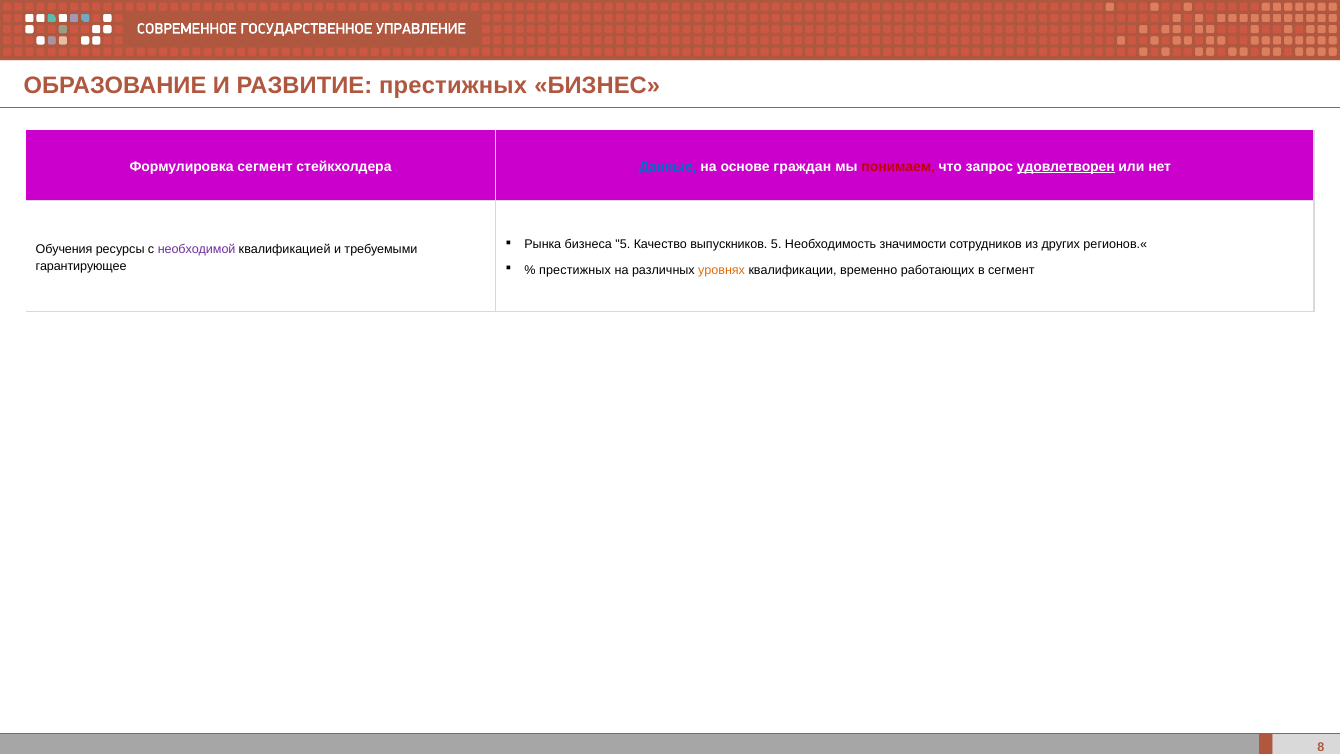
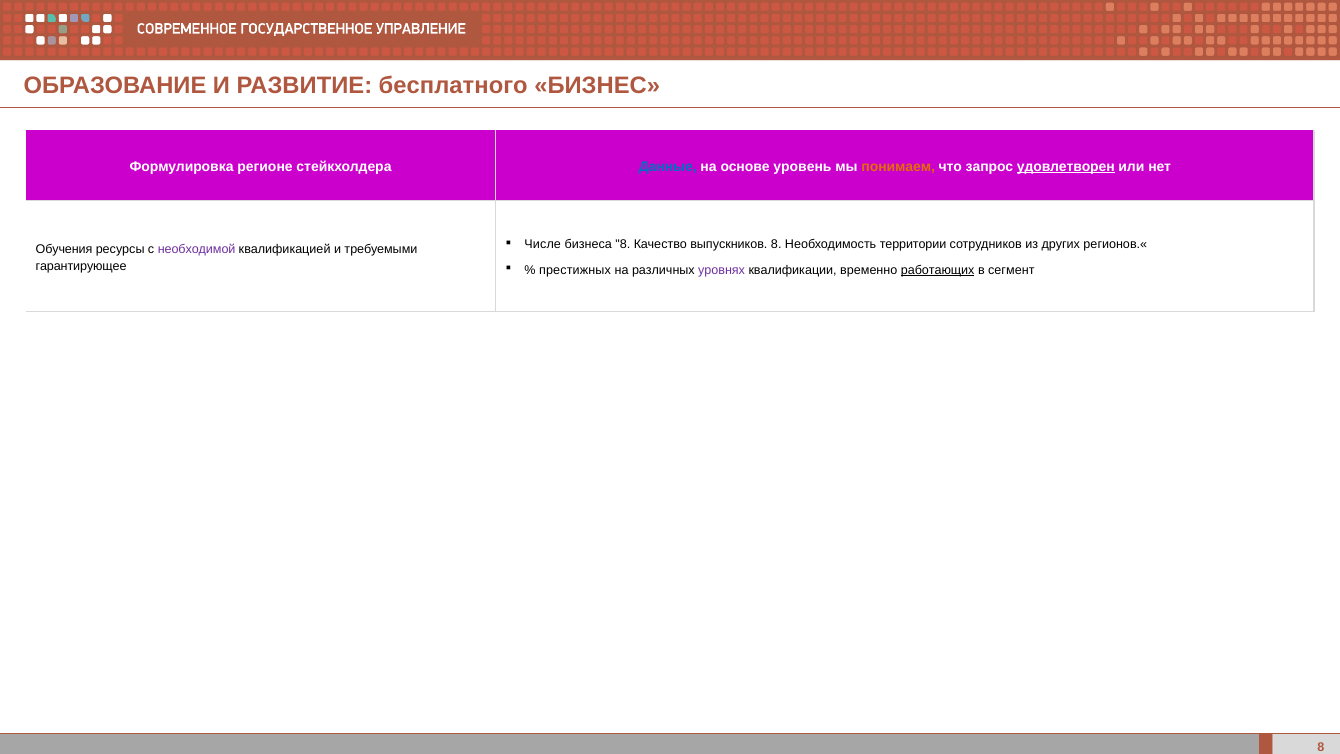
РАЗВИТИЕ престижных: престижных -> бесплатного
Формулировка сегмент: сегмент -> регионе
граждан: граждан -> уровень
понимаем colour: red -> orange
Рынка: Рынка -> Числе
бизнеса 5: 5 -> 8
выпускников 5: 5 -> 8
значимости: значимости -> территории
уровнях colour: orange -> purple
работающих underline: none -> present
